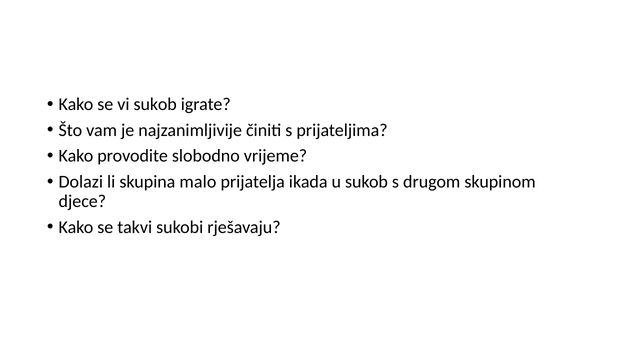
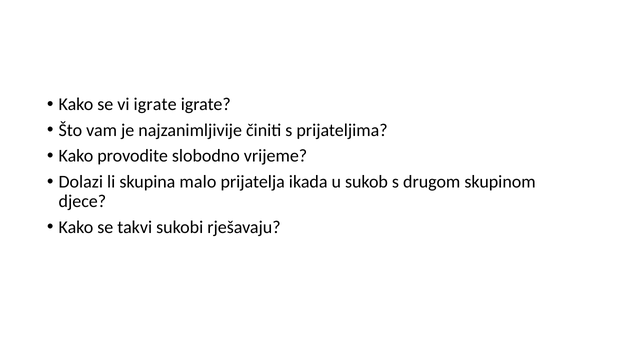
vi sukob: sukob -> igrate
